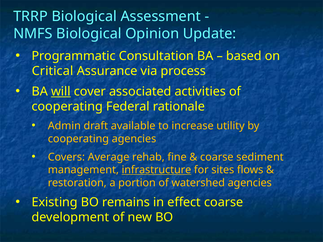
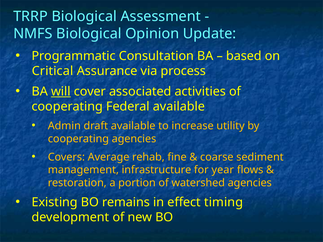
Federal rationale: rationale -> available
infrastructure underline: present -> none
sites: sites -> year
effect coarse: coarse -> timing
